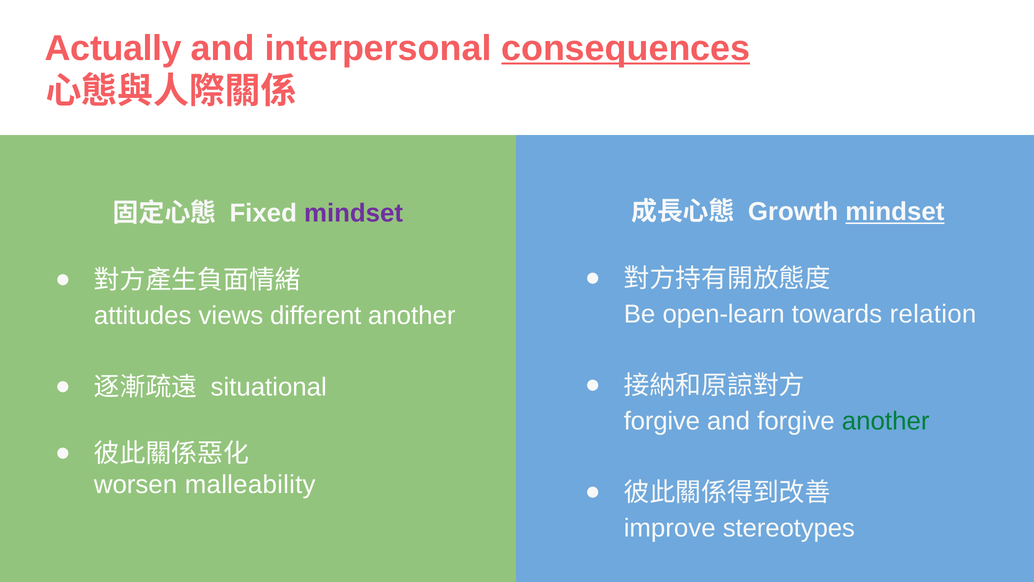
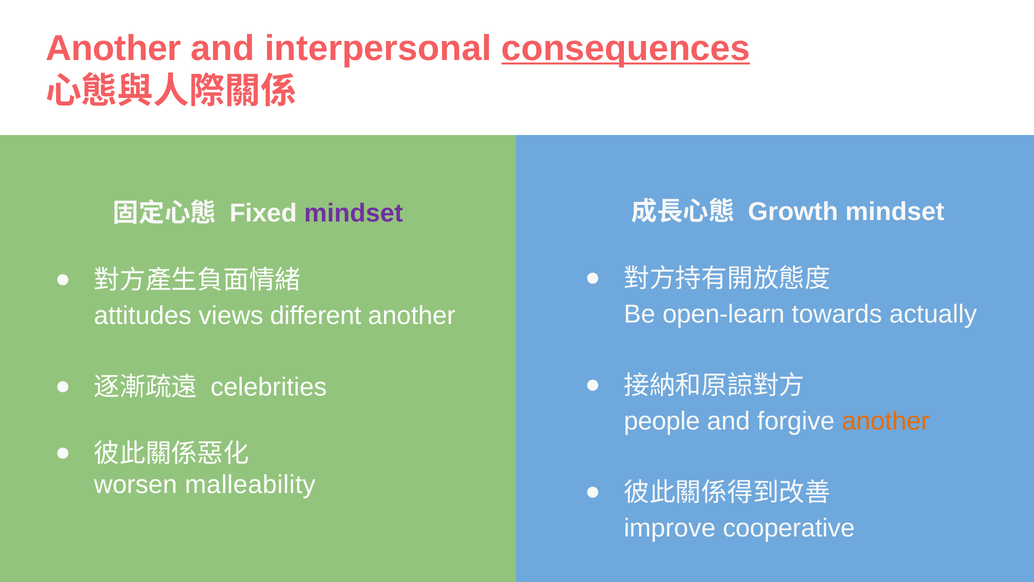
Actually at (113, 48): Actually -> Another
mindset at (895, 212) underline: present -> none
relation: relation -> actually
situational: situational -> celebrities
forgive at (662, 421): forgive -> people
another at (886, 421) colour: green -> orange
stereotypes: stereotypes -> cooperative
